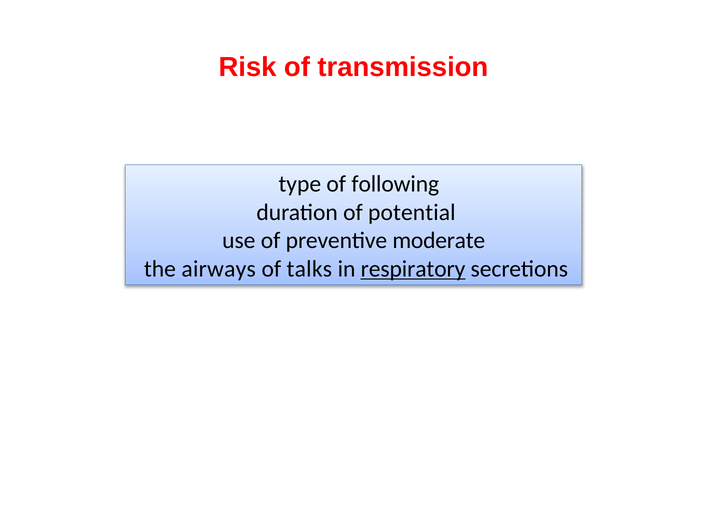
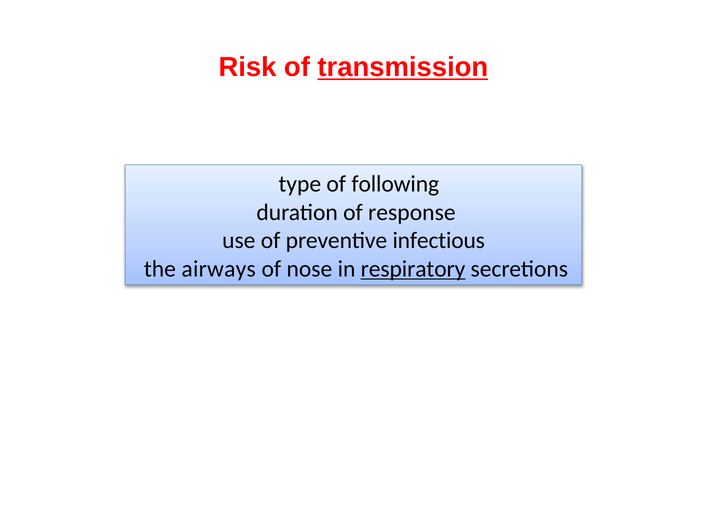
transmission underline: none -> present
potential: potential -> response
moderate: moderate -> infectious
talks: talks -> nose
